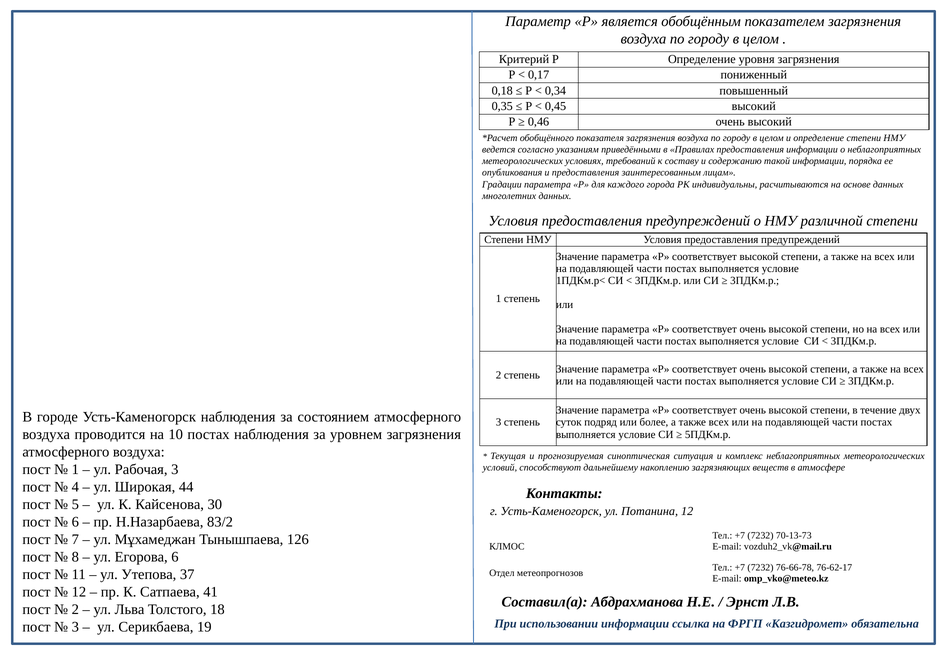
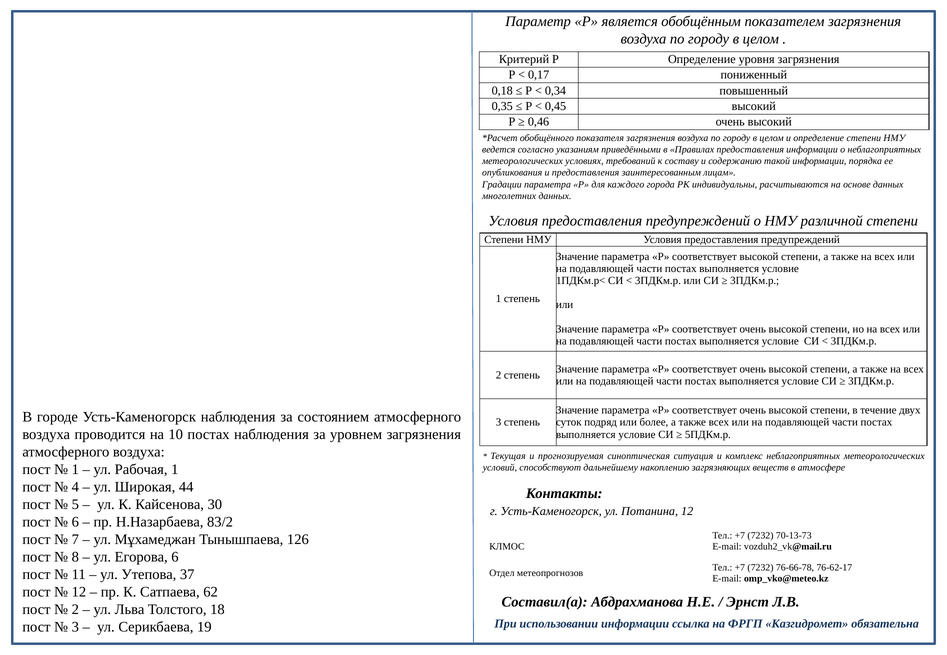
Рабочая 3: 3 -> 1
41: 41 -> 62
